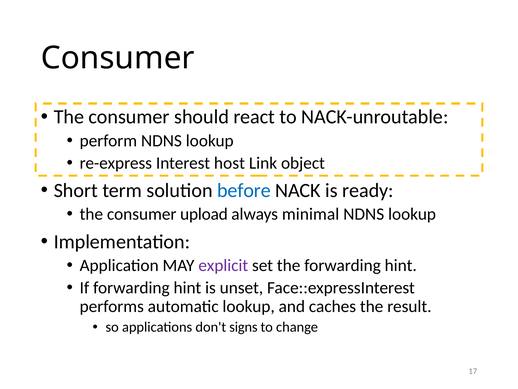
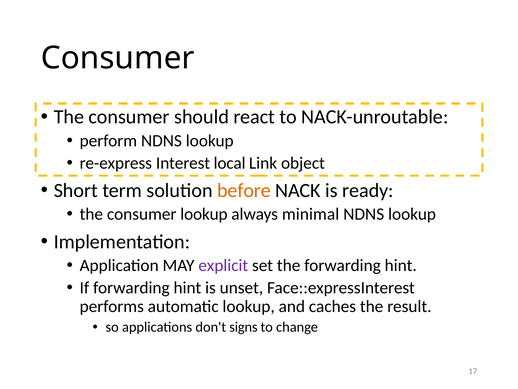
host: host -> local
before colour: blue -> orange
consumer upload: upload -> lookup
